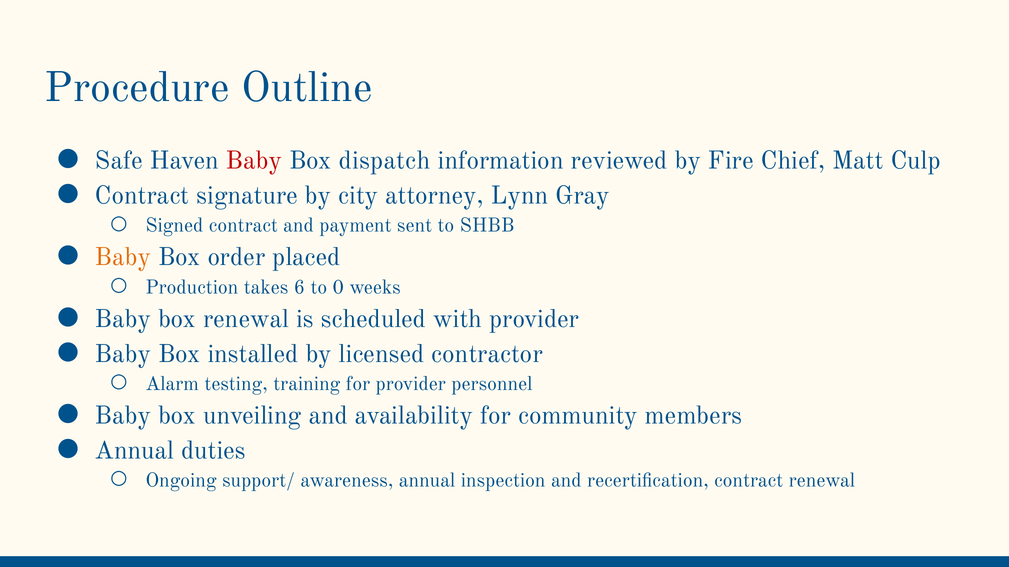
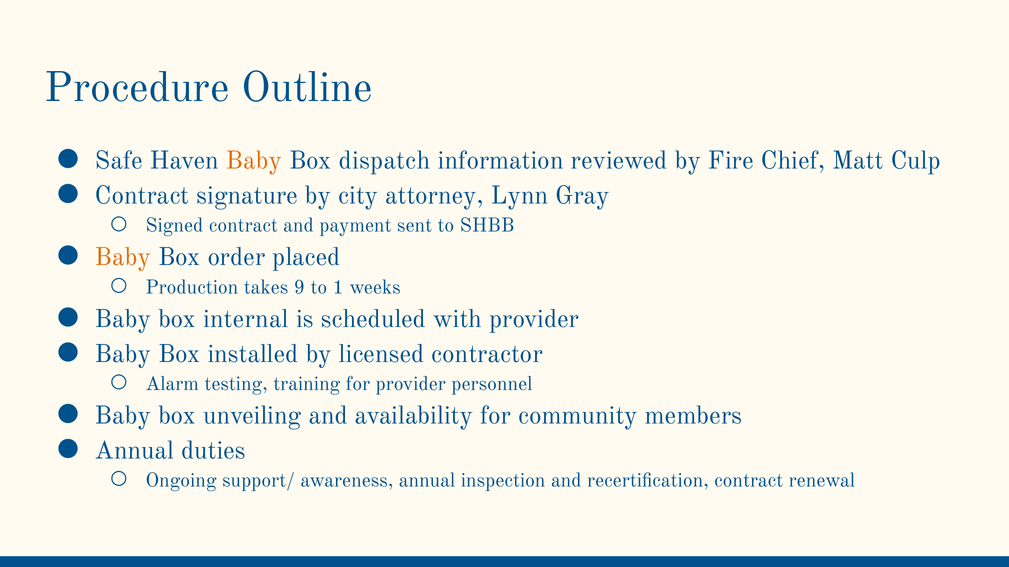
Baby at (254, 161) colour: red -> orange
6: 6 -> 9
0: 0 -> 1
box renewal: renewal -> internal
